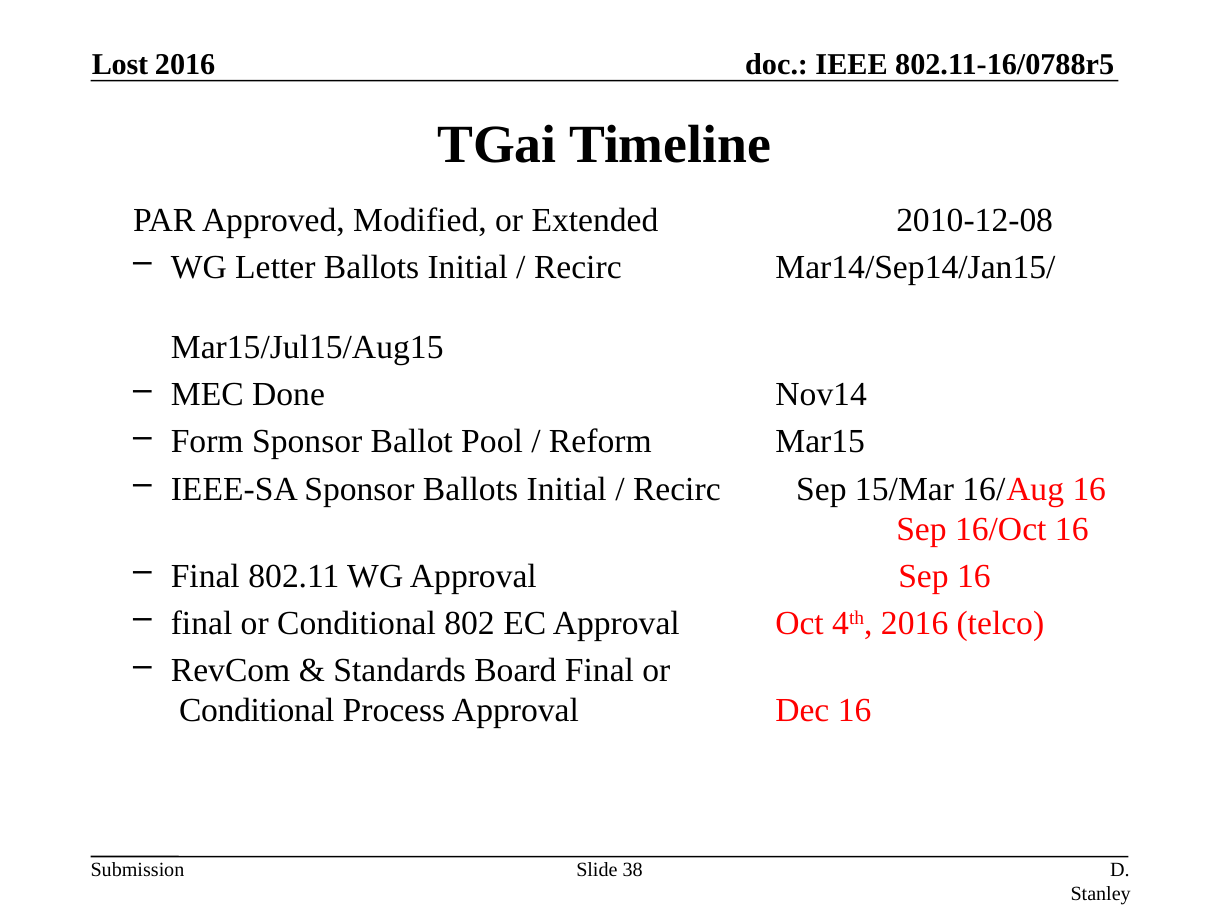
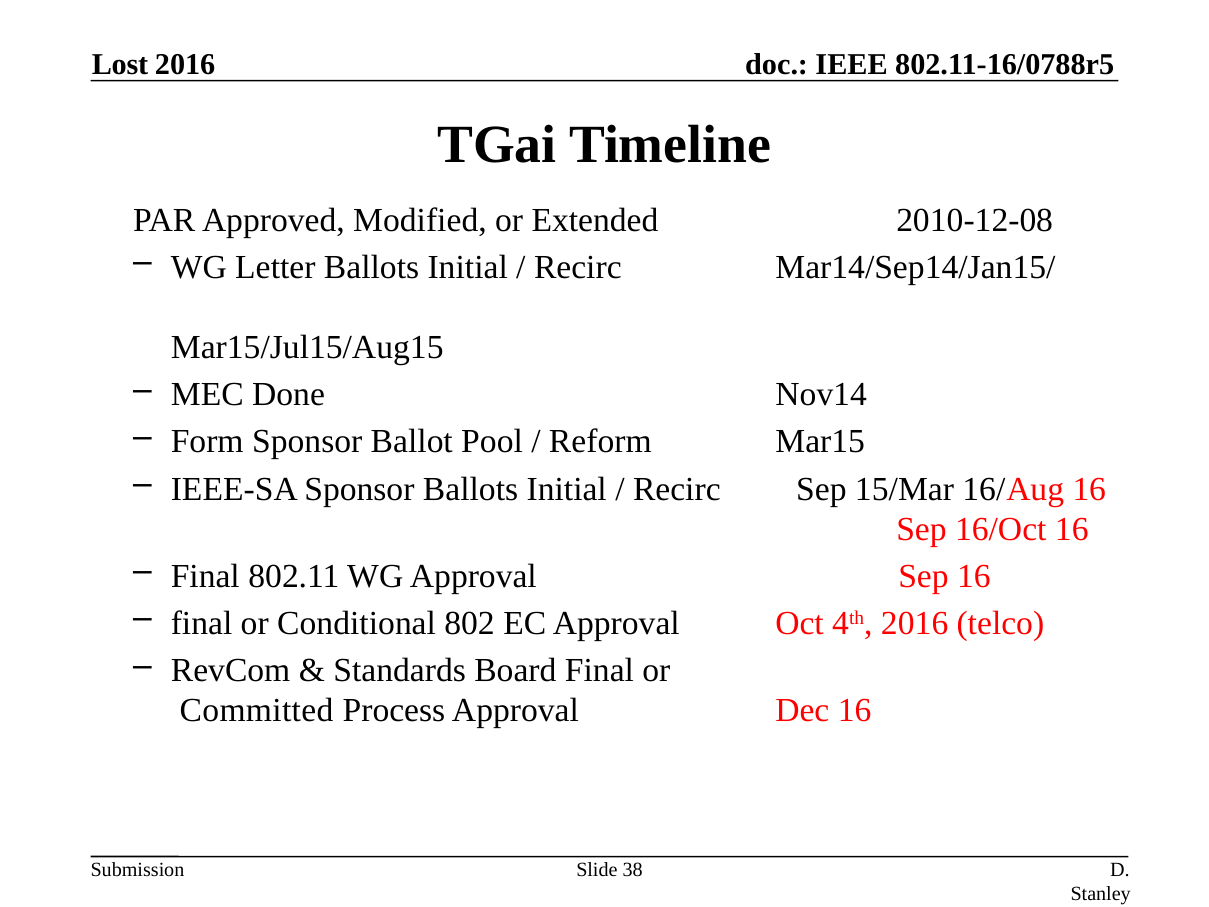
Conditional at (257, 711): Conditional -> Committed
